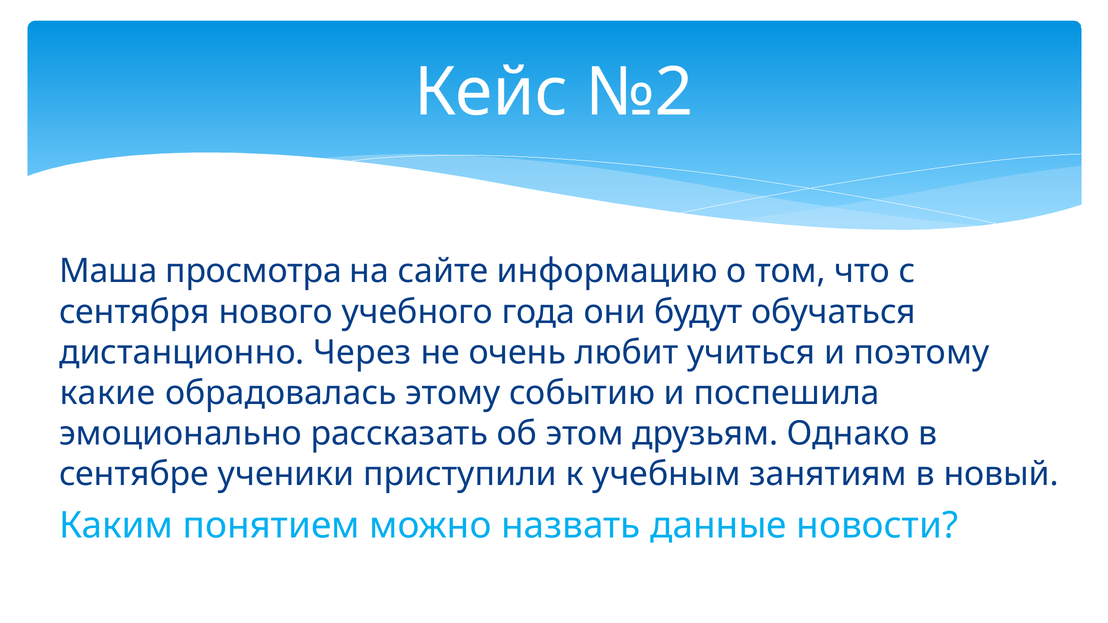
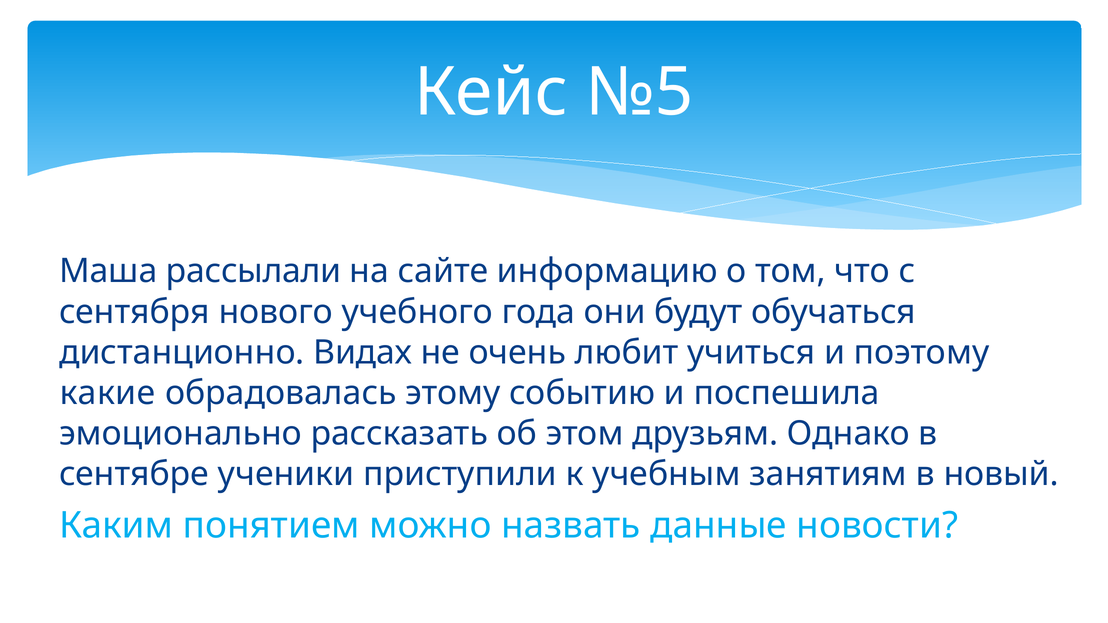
№2: №2 -> №5
просмотра: просмотра -> рассылали
Через: Через -> Видах
